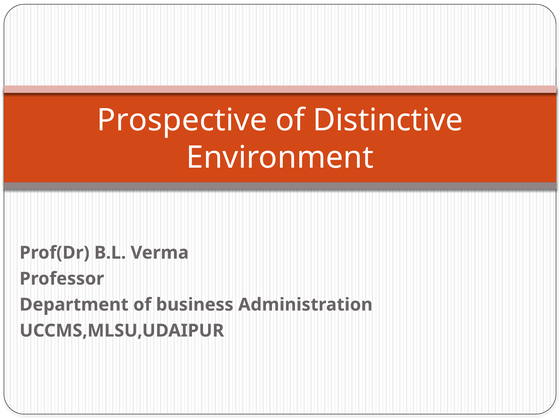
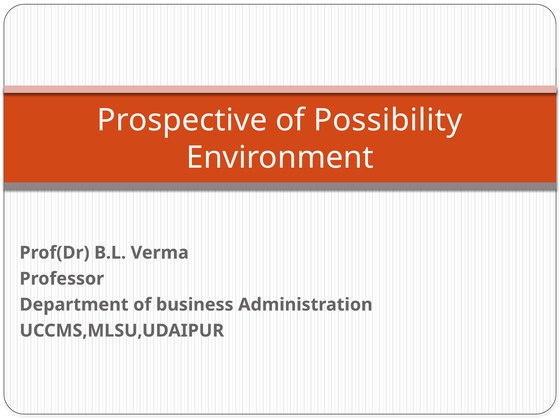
Distinctive: Distinctive -> Possibility
